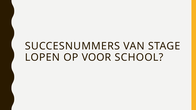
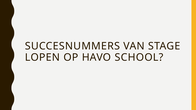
VOOR: VOOR -> HAVO
